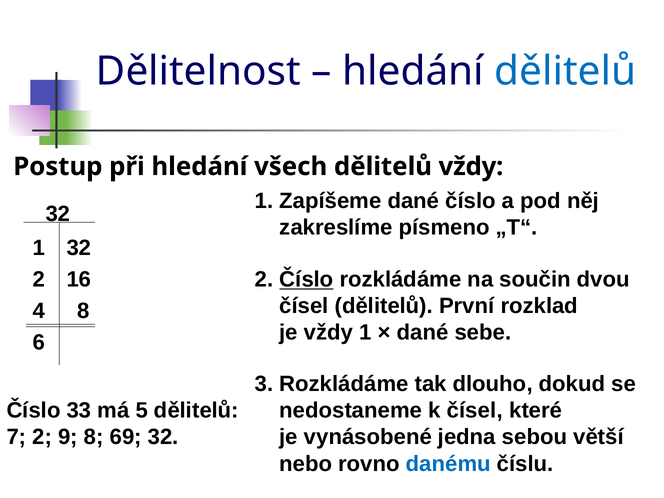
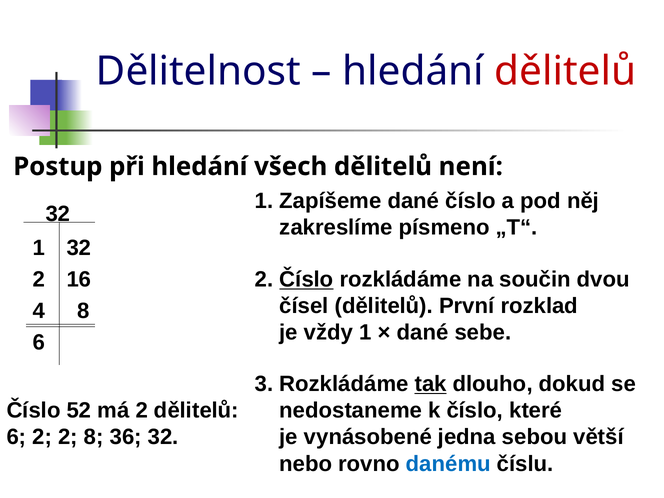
dělitelů at (565, 71) colour: blue -> red
dělitelů vždy: vždy -> není
tak underline: none -> present
33: 33 -> 52
má 5: 5 -> 2
k čísel: čísel -> číslo
7 at (16, 437): 7 -> 6
2 9: 9 -> 2
69: 69 -> 36
